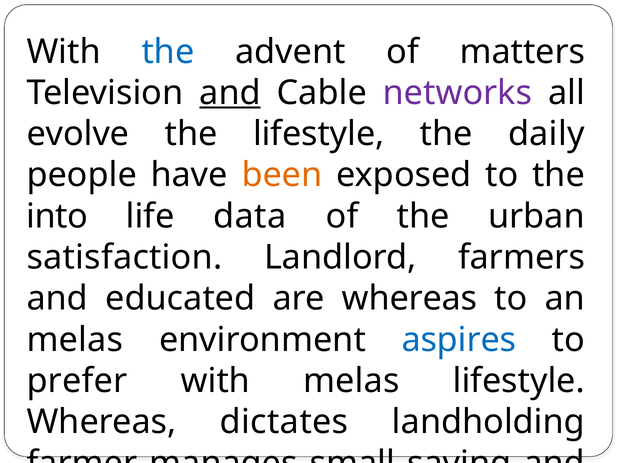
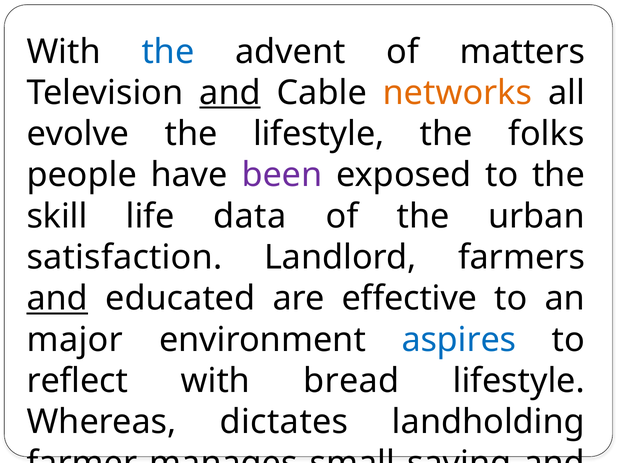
networks colour: purple -> orange
daily: daily -> folks
been colour: orange -> purple
into: into -> skill
and at (57, 298) underline: none -> present
are whereas: whereas -> effective
melas at (75, 340): melas -> major
prefer: prefer -> reflect
with melas: melas -> bread
